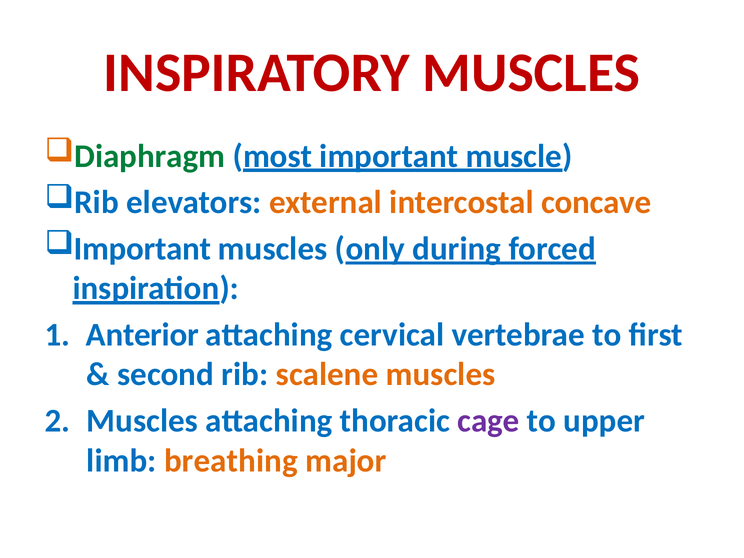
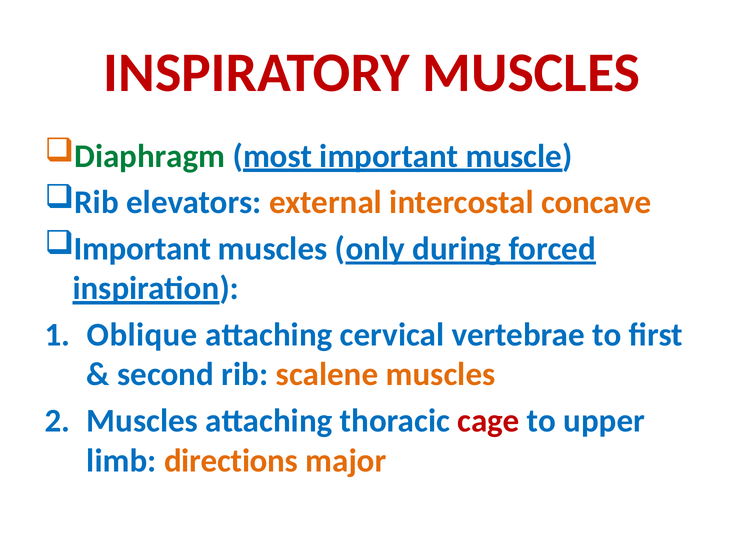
Anterior: Anterior -> Oblique
cage colour: purple -> red
breathing: breathing -> directions
